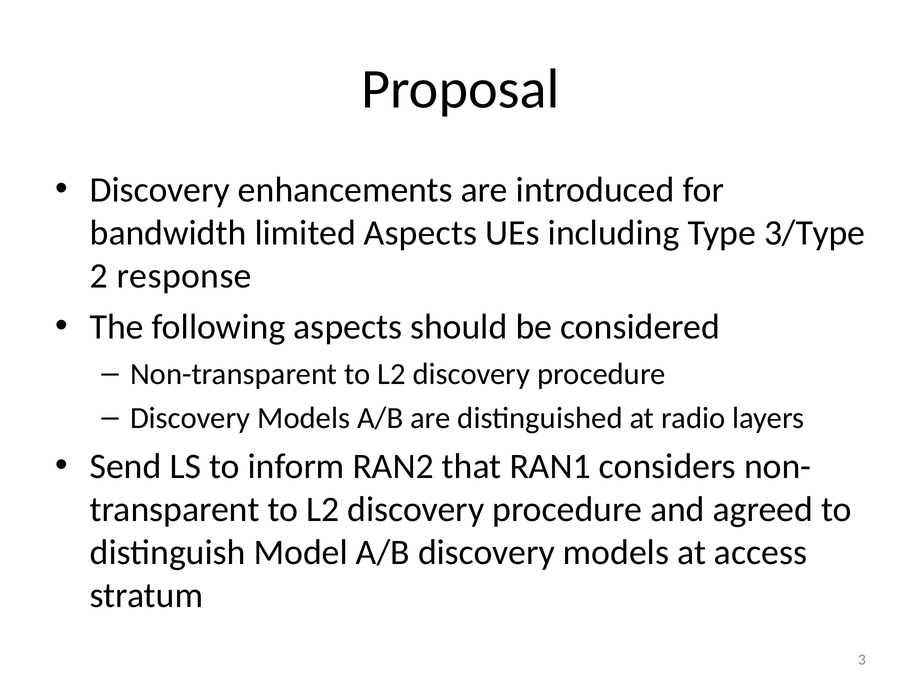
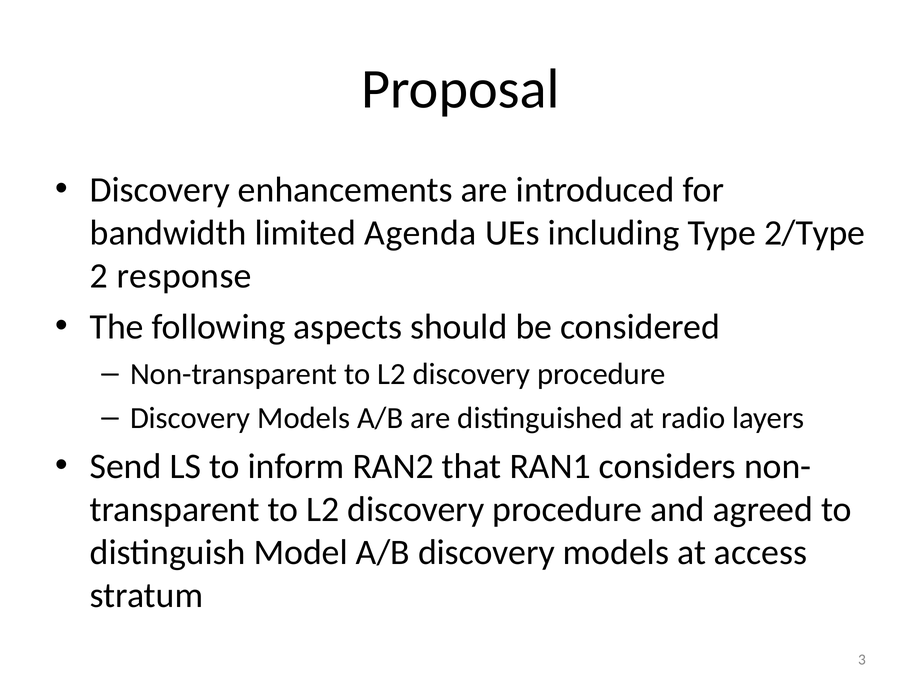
limited Aspects: Aspects -> Agenda
3/Type: 3/Type -> 2/Type
